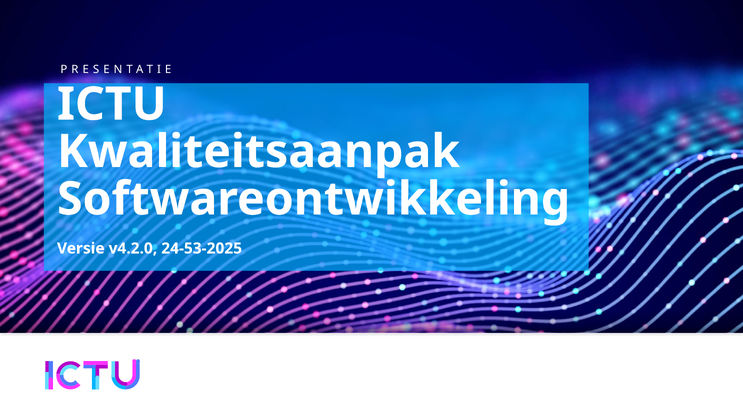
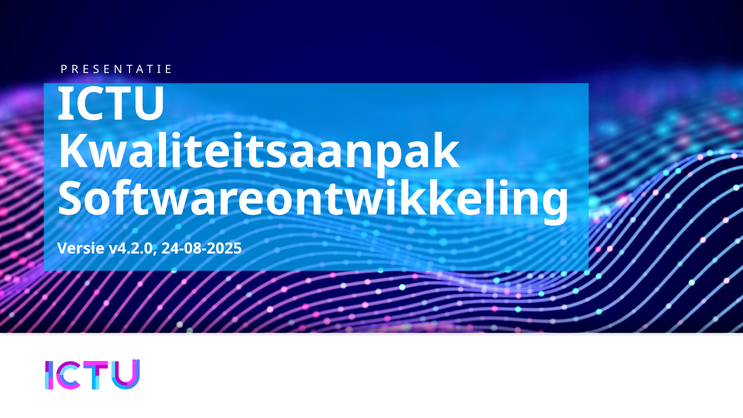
24-53-2025: 24-53-2025 -> 24-08-2025
